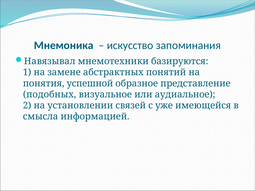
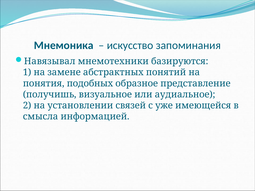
успешной: успешной -> подобных
подобных: подобных -> получишь
